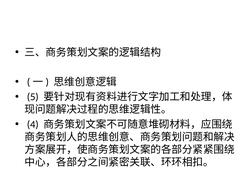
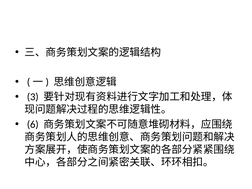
5: 5 -> 3
4: 4 -> 6
